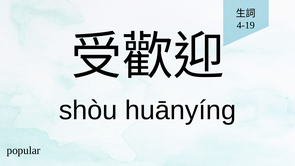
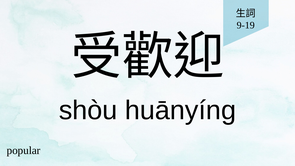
4-19: 4-19 -> 9-19
